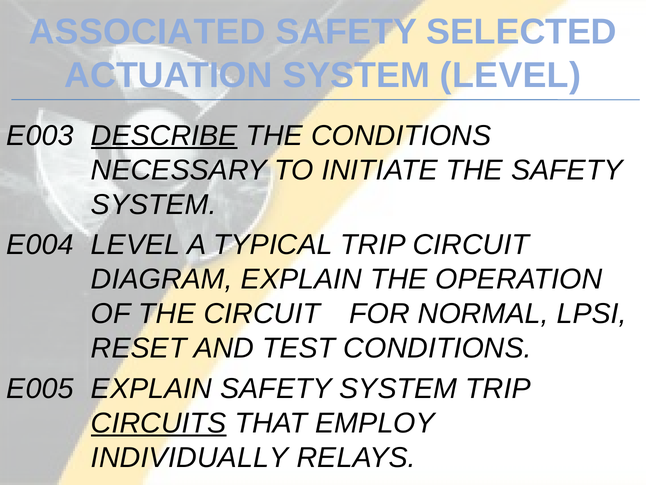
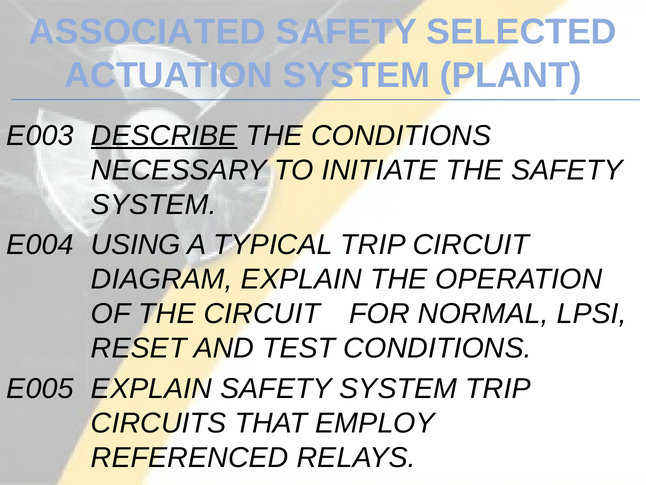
SYSTEM LEVEL: LEVEL -> PLANT
E004 LEVEL: LEVEL -> USING
CIRCUITS underline: present -> none
INDIVIDUALLY: INDIVIDUALLY -> REFERENCED
